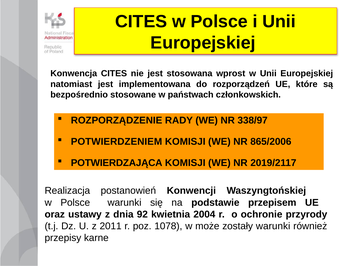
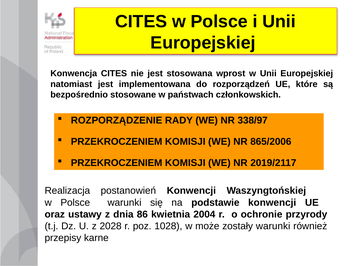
POTWIERDZENIEM at (117, 141): POTWIERDZENIEM -> PRZEKROCZENIEM
POTWIERDZAJĄCA at (117, 163): POTWIERDZAJĄCA -> PRZEKROCZENIEM
podstawie przepisem: przepisem -> konwencji
92: 92 -> 86
2011: 2011 -> 2028
1078: 1078 -> 1028
